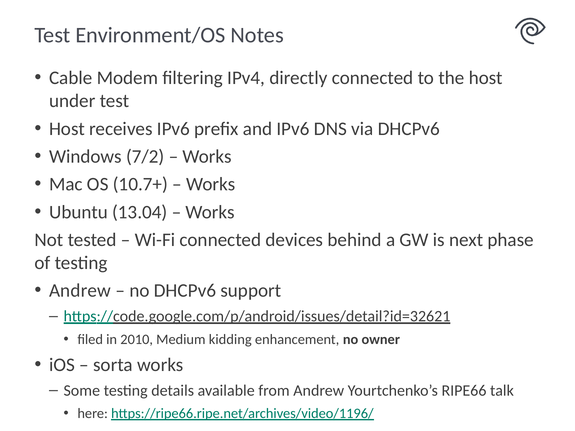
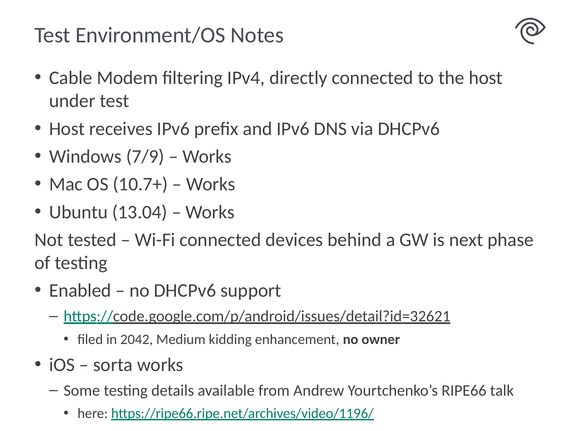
7/2: 7/2 -> 7/9
Andrew at (80, 291): Andrew -> Enabled
2010: 2010 -> 2042
